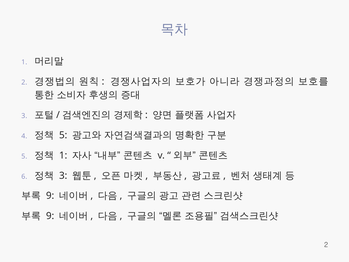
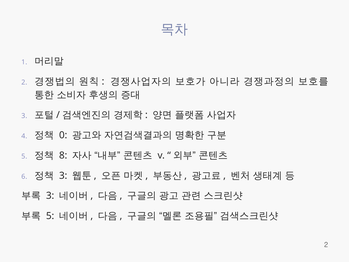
5 at (63, 135): 5 -> 0
1 at (63, 155): 1 -> 8
9 at (50, 196): 9 -> 3
9 at (50, 216): 9 -> 5
